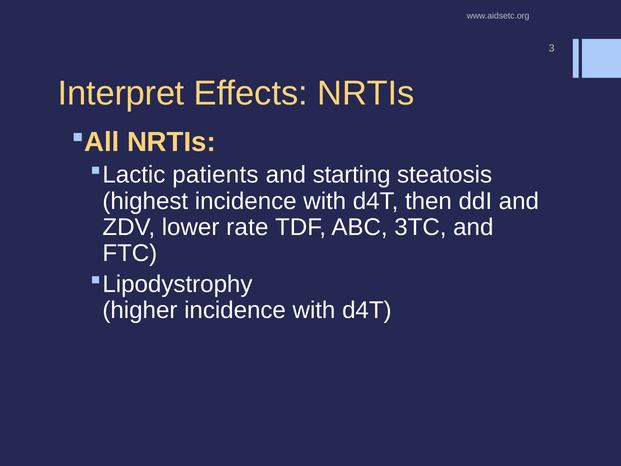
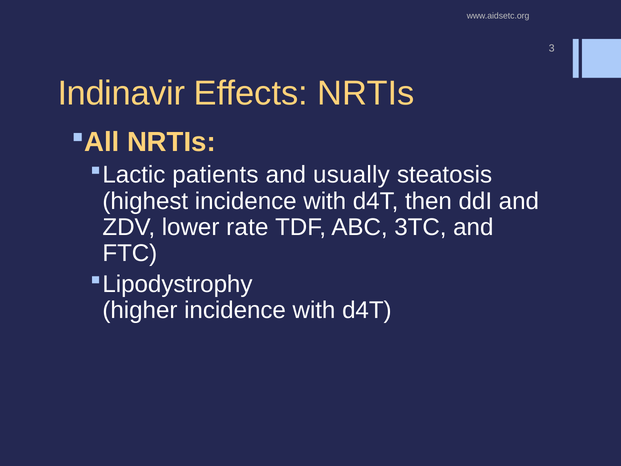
Interpret: Interpret -> Indinavir
starting: starting -> usually
